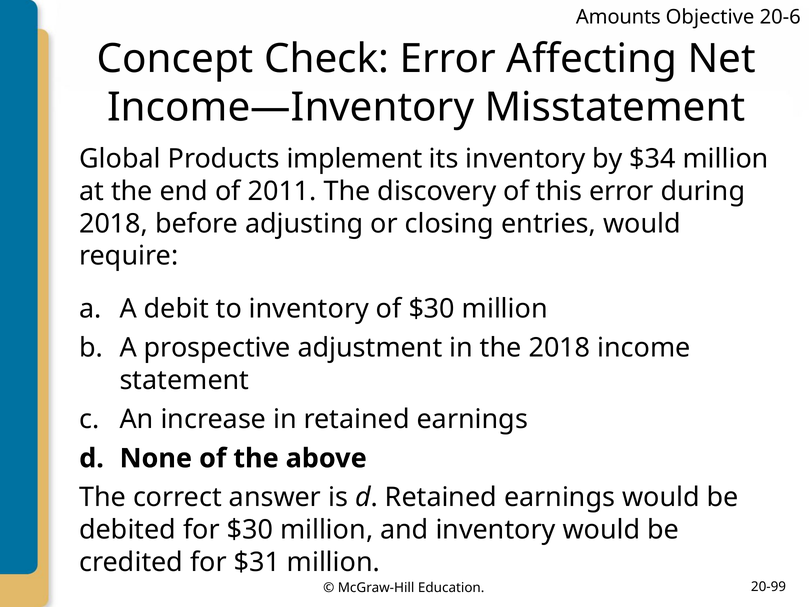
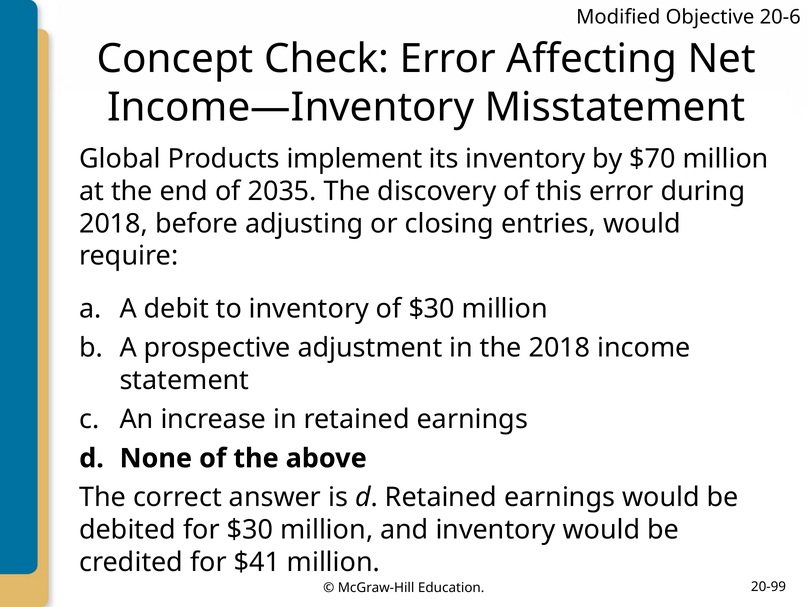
Amounts: Amounts -> Modified
$34: $34 -> $70
2011: 2011 -> 2035
$31: $31 -> $41
